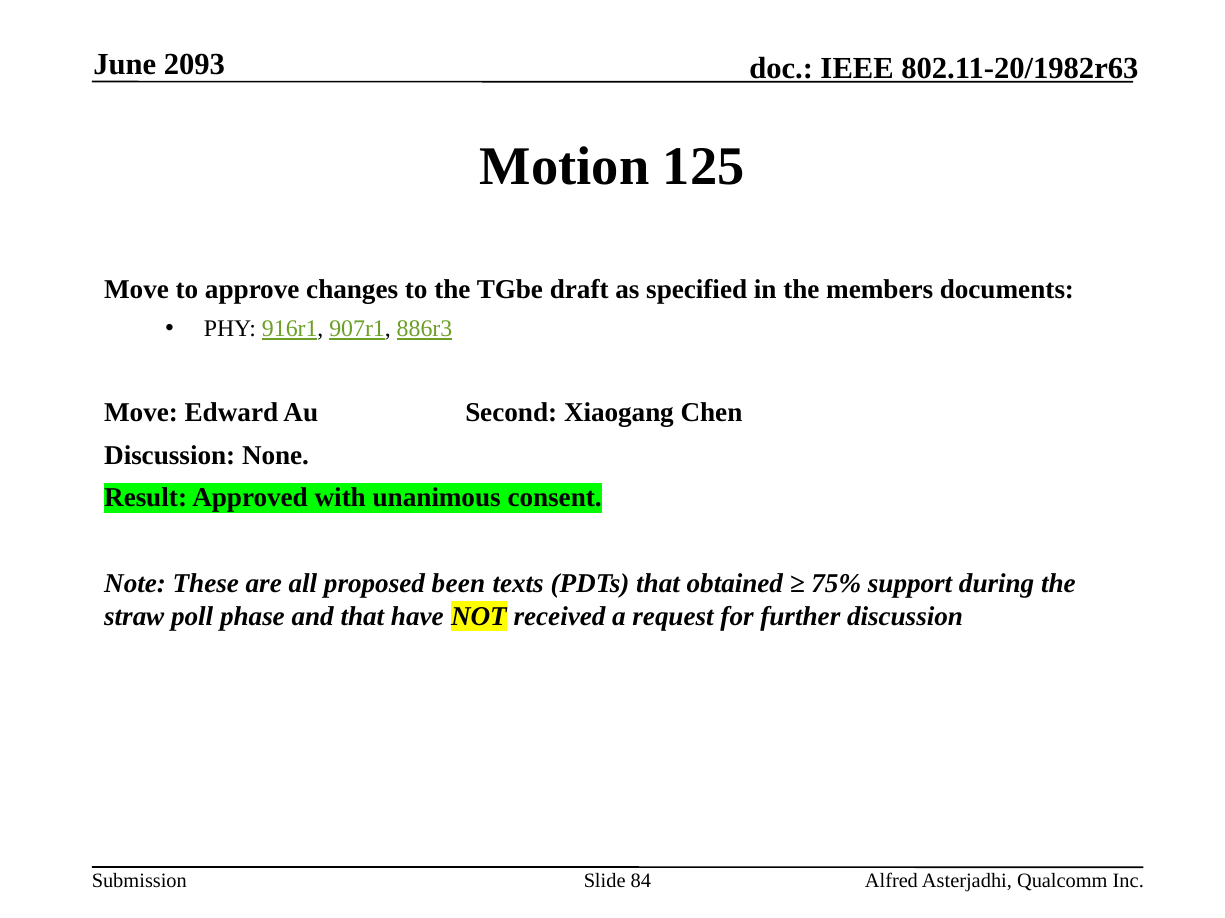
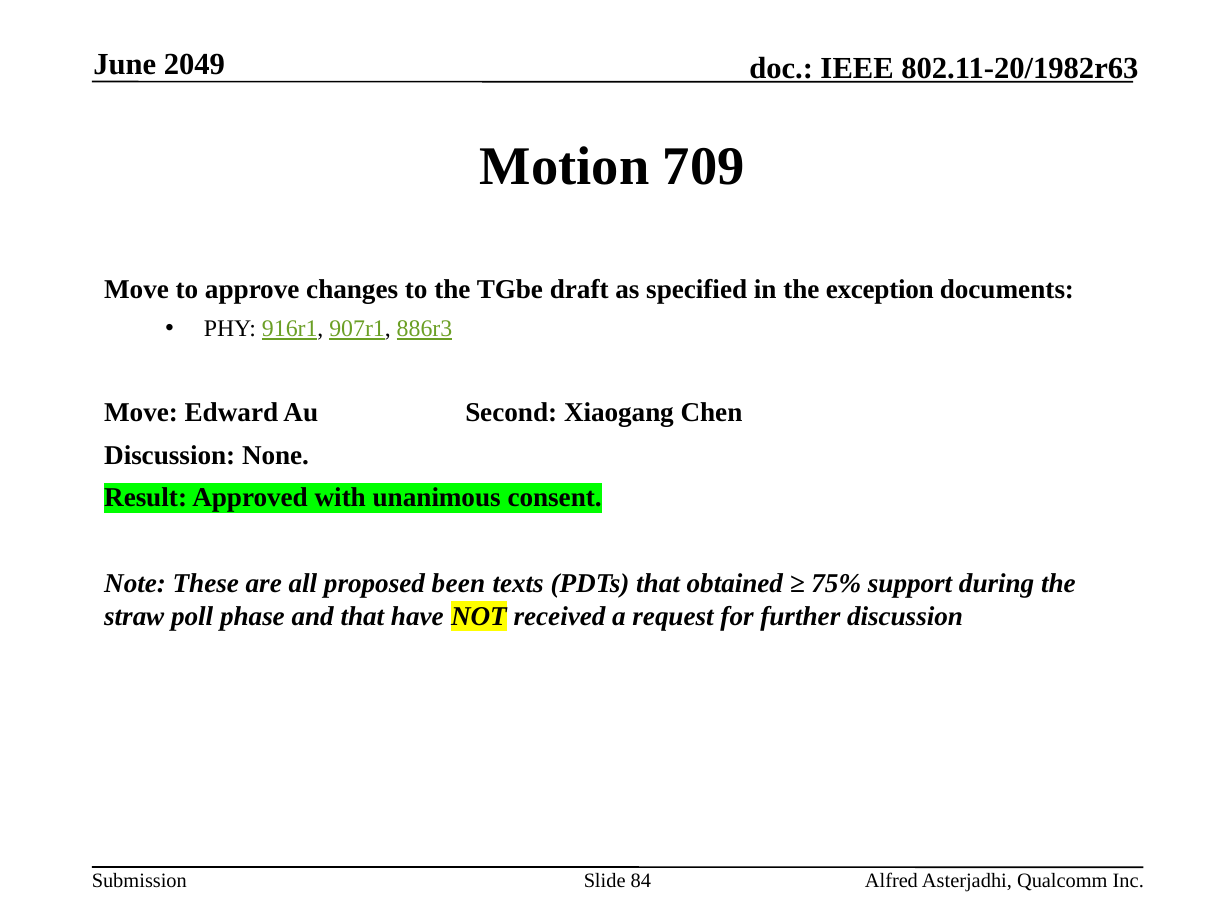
2093: 2093 -> 2049
125: 125 -> 709
members: members -> exception
